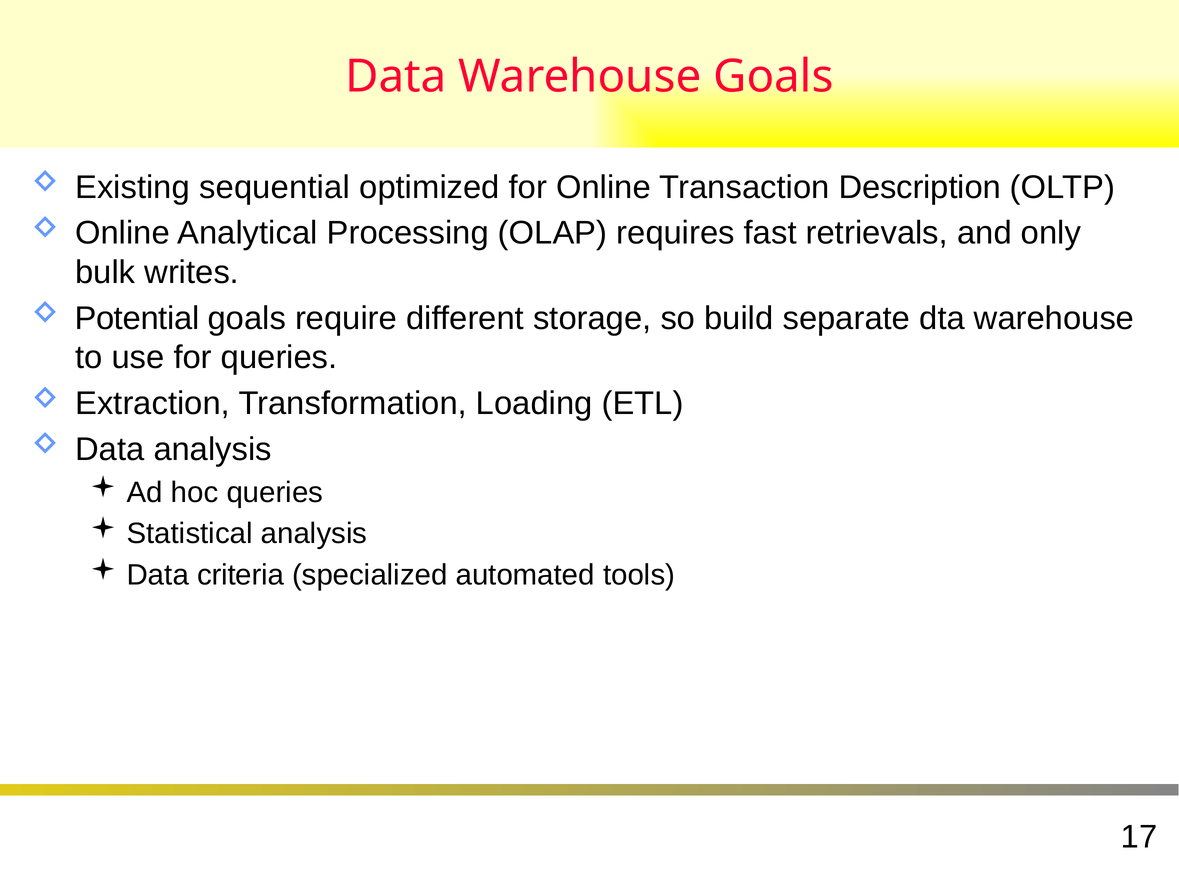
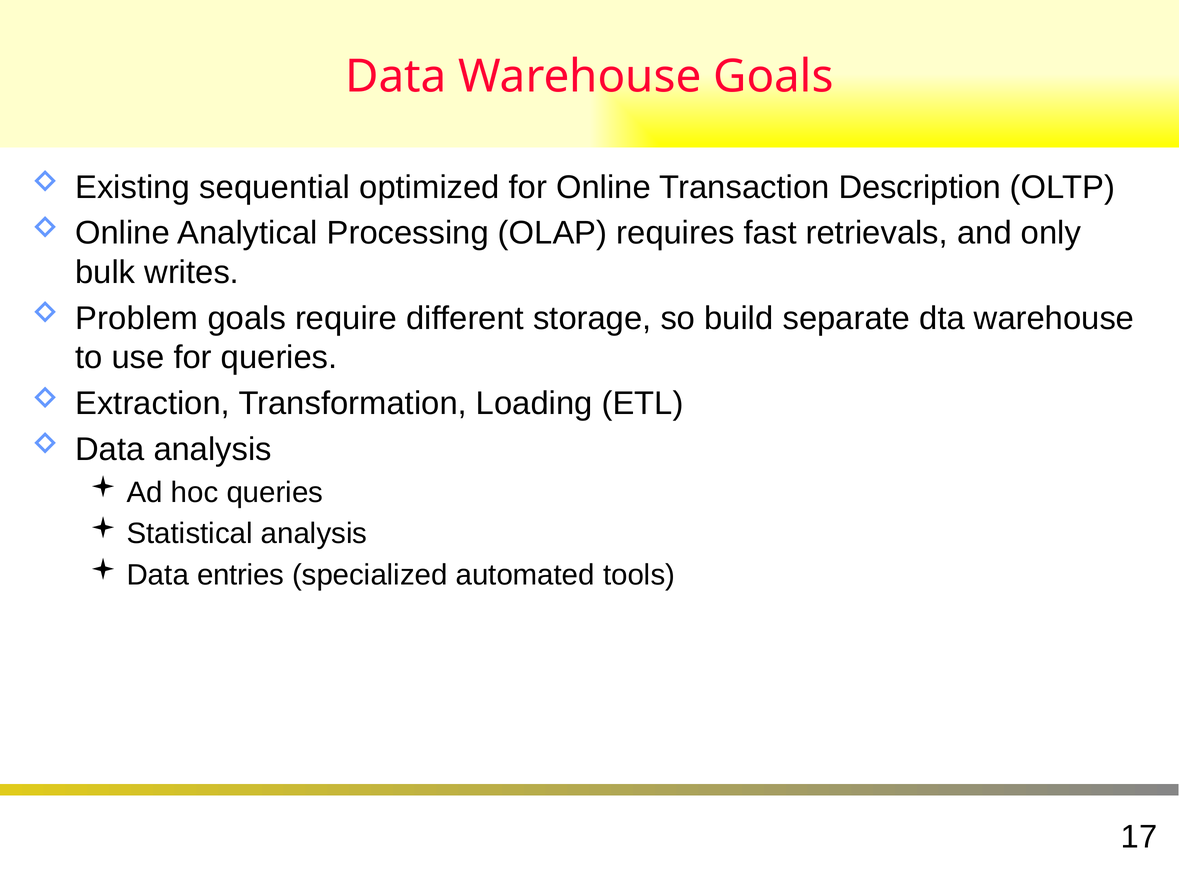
Potential: Potential -> Problem
criteria: criteria -> entries
